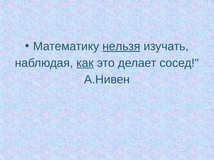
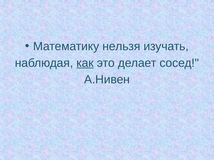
нельзя underline: present -> none
